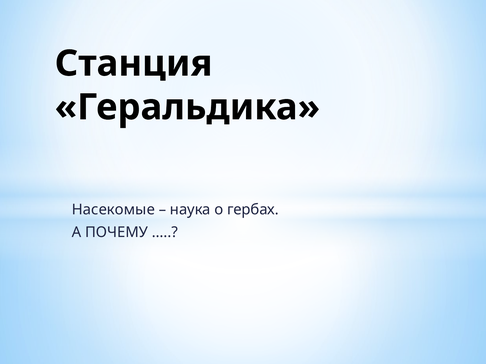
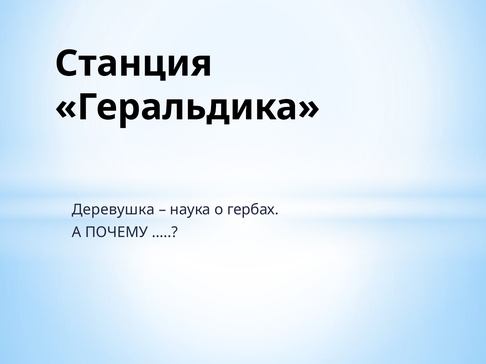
Насекомые: Насекомые -> Деревушка
